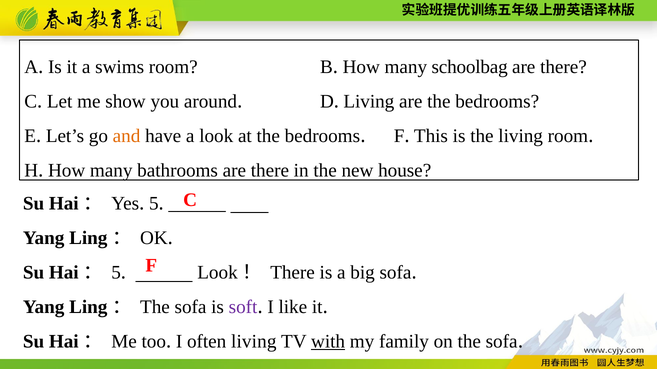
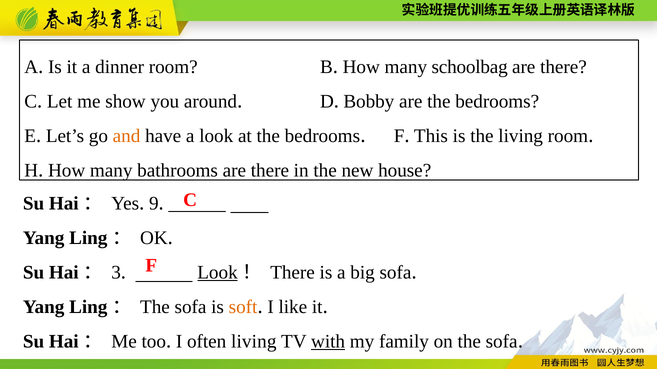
swims: swims -> dinner
Living at (369, 102): Living -> Bobby
5 at (154, 204): 5 -> 9
5 at (116, 273): 5 -> 3
Look at (218, 273) underline: none -> present
soft colour: purple -> orange
